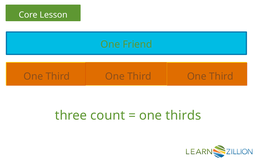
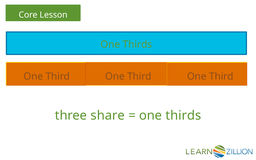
Friend at (137, 44): Friend -> Thirds
count: count -> share
